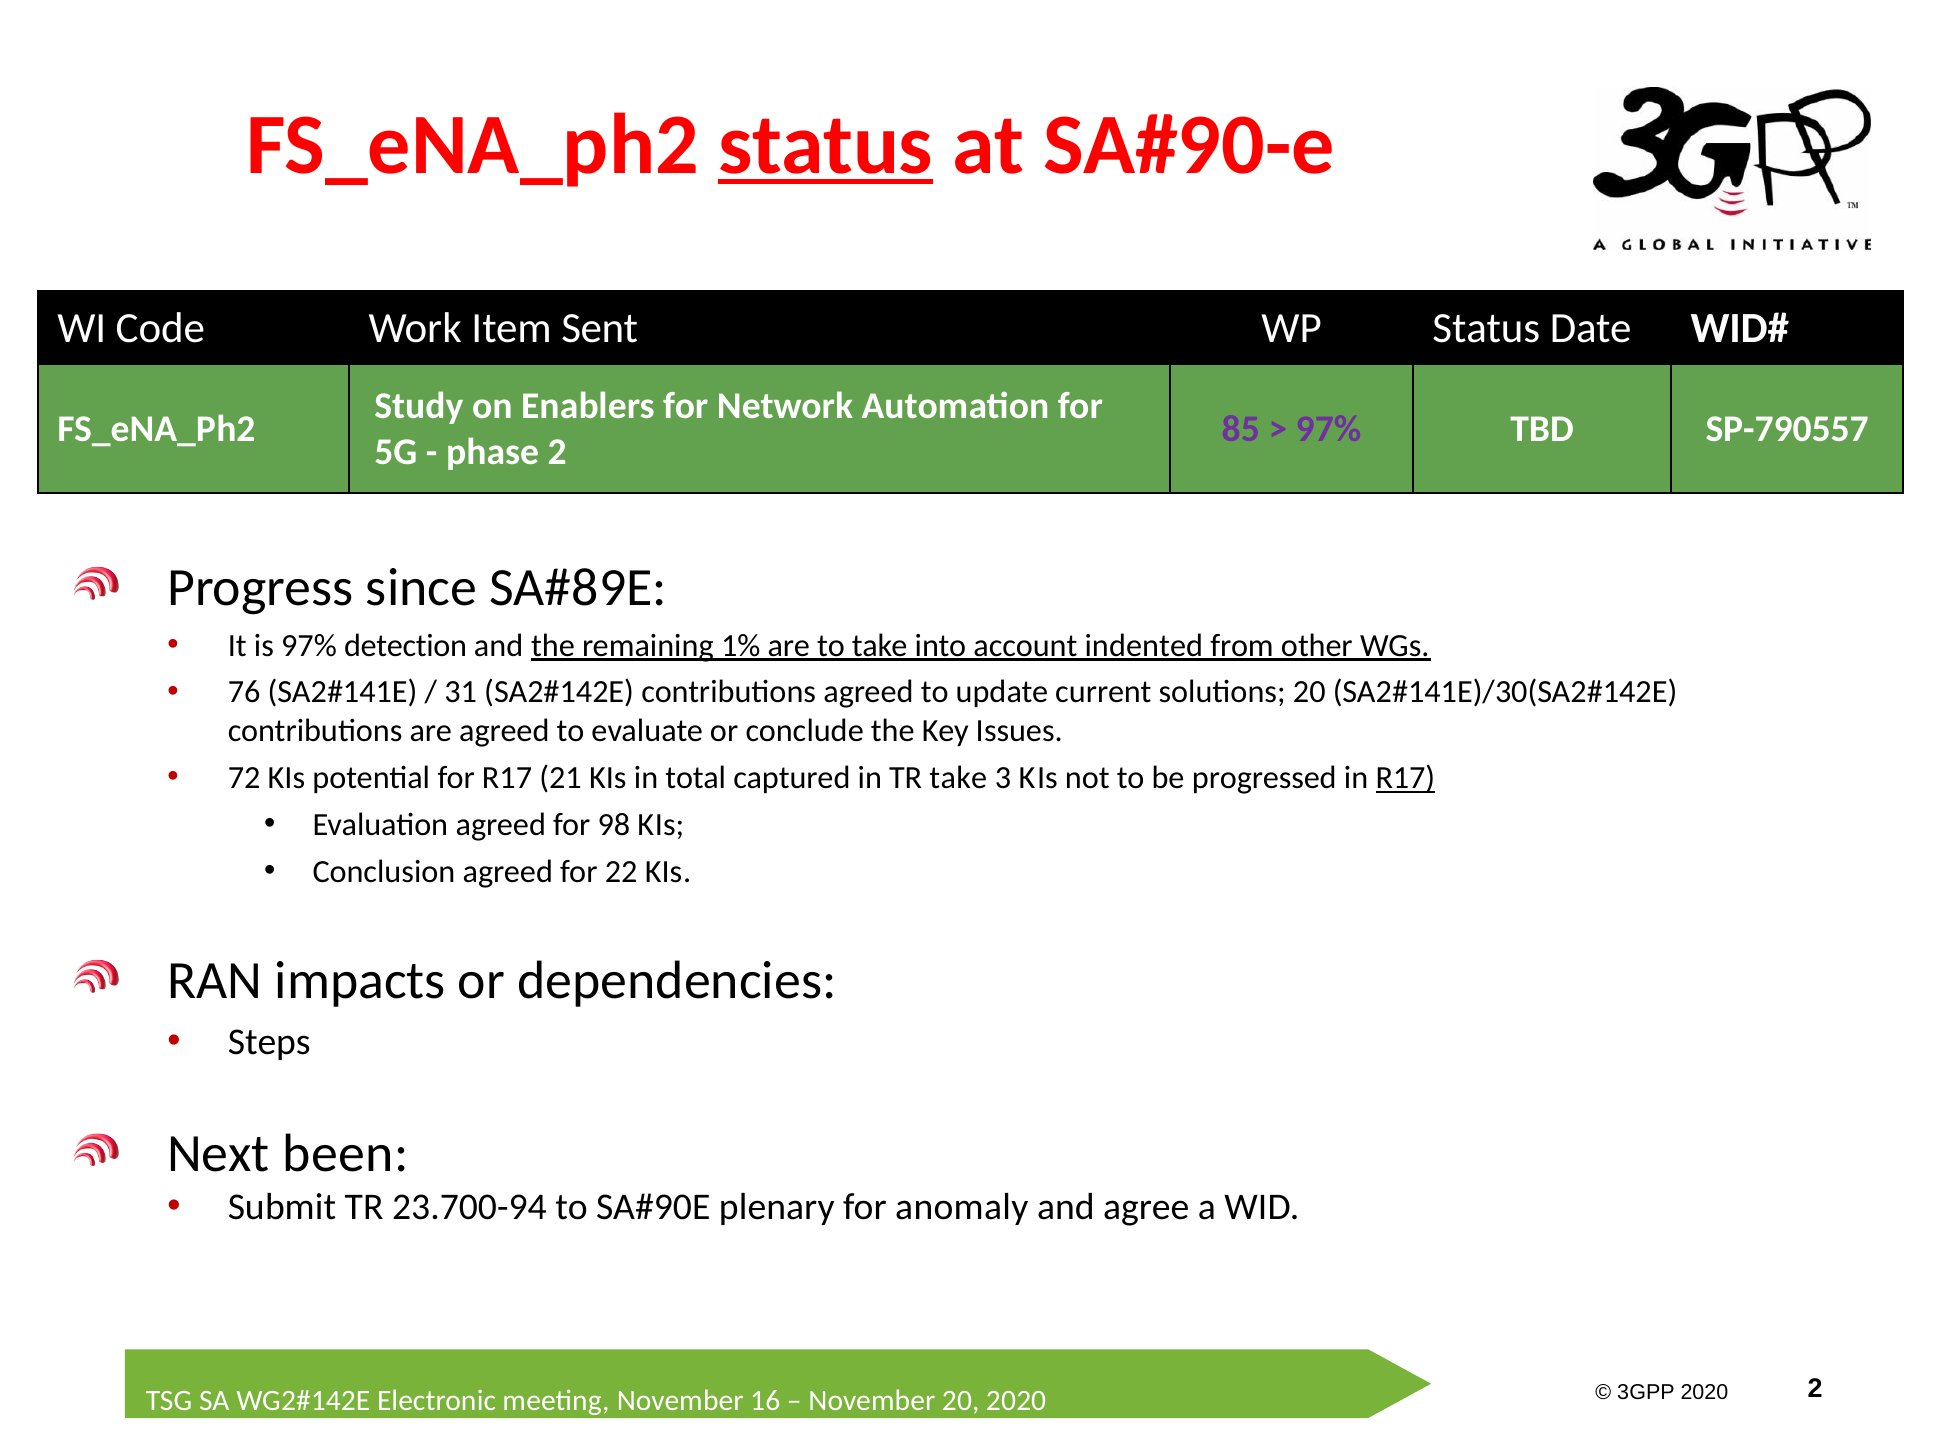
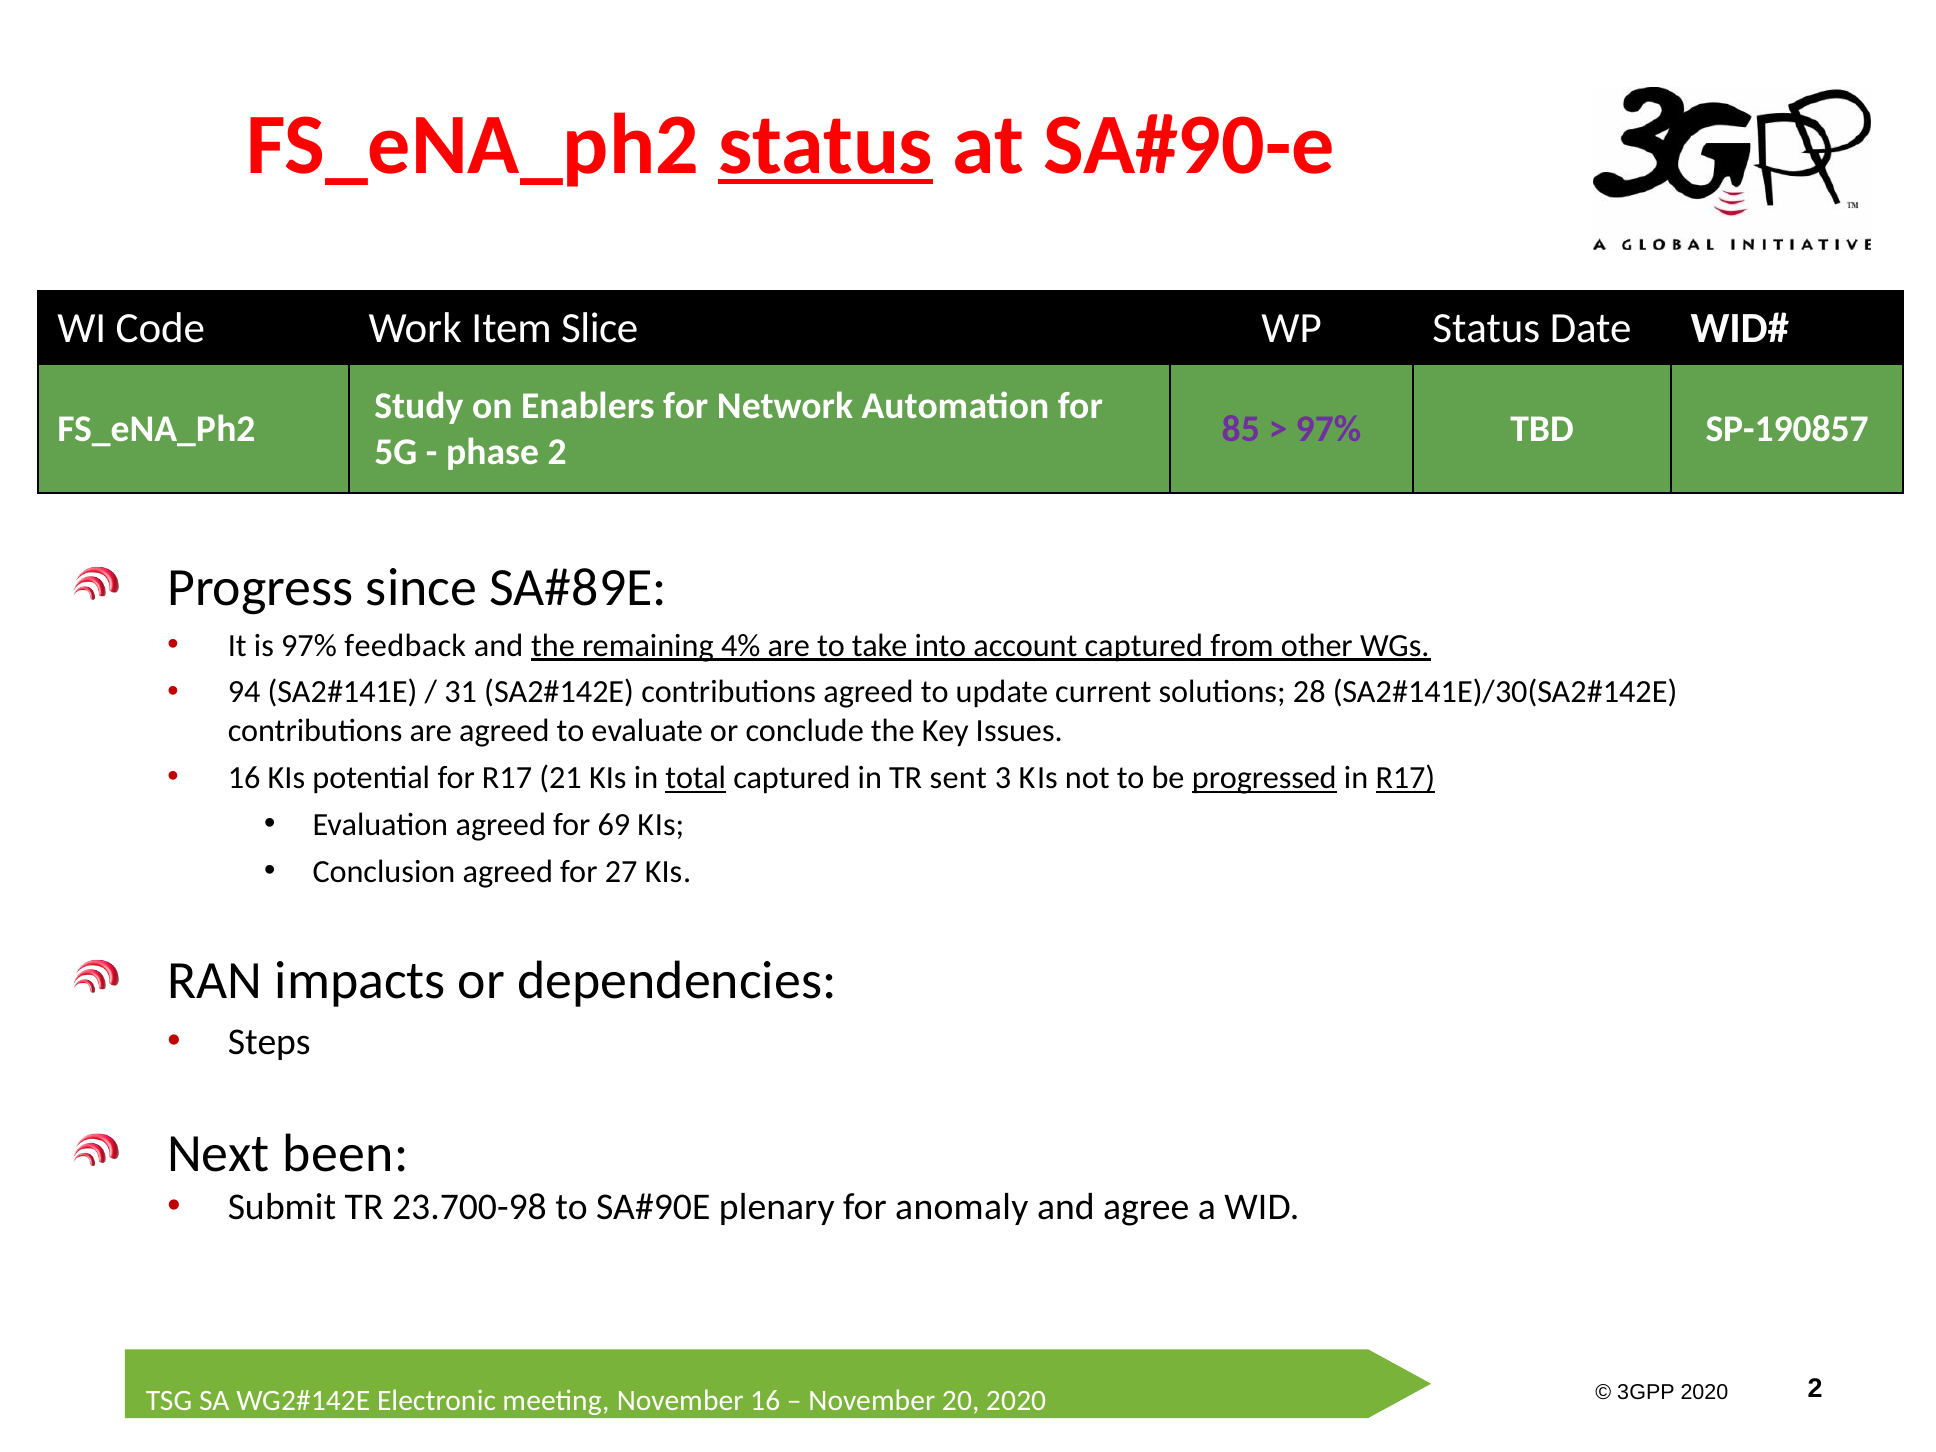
Sent: Sent -> Slice
SP-790557: SP-790557 -> SP-190857
detection: detection -> feedback
1%: 1% -> 4%
account indented: indented -> captured
76: 76 -> 94
solutions 20: 20 -> 28
72 at (244, 778): 72 -> 16
total underline: none -> present
TR take: take -> sent
progressed underline: none -> present
98: 98 -> 69
22: 22 -> 27
23.700-94: 23.700-94 -> 23.700-98
